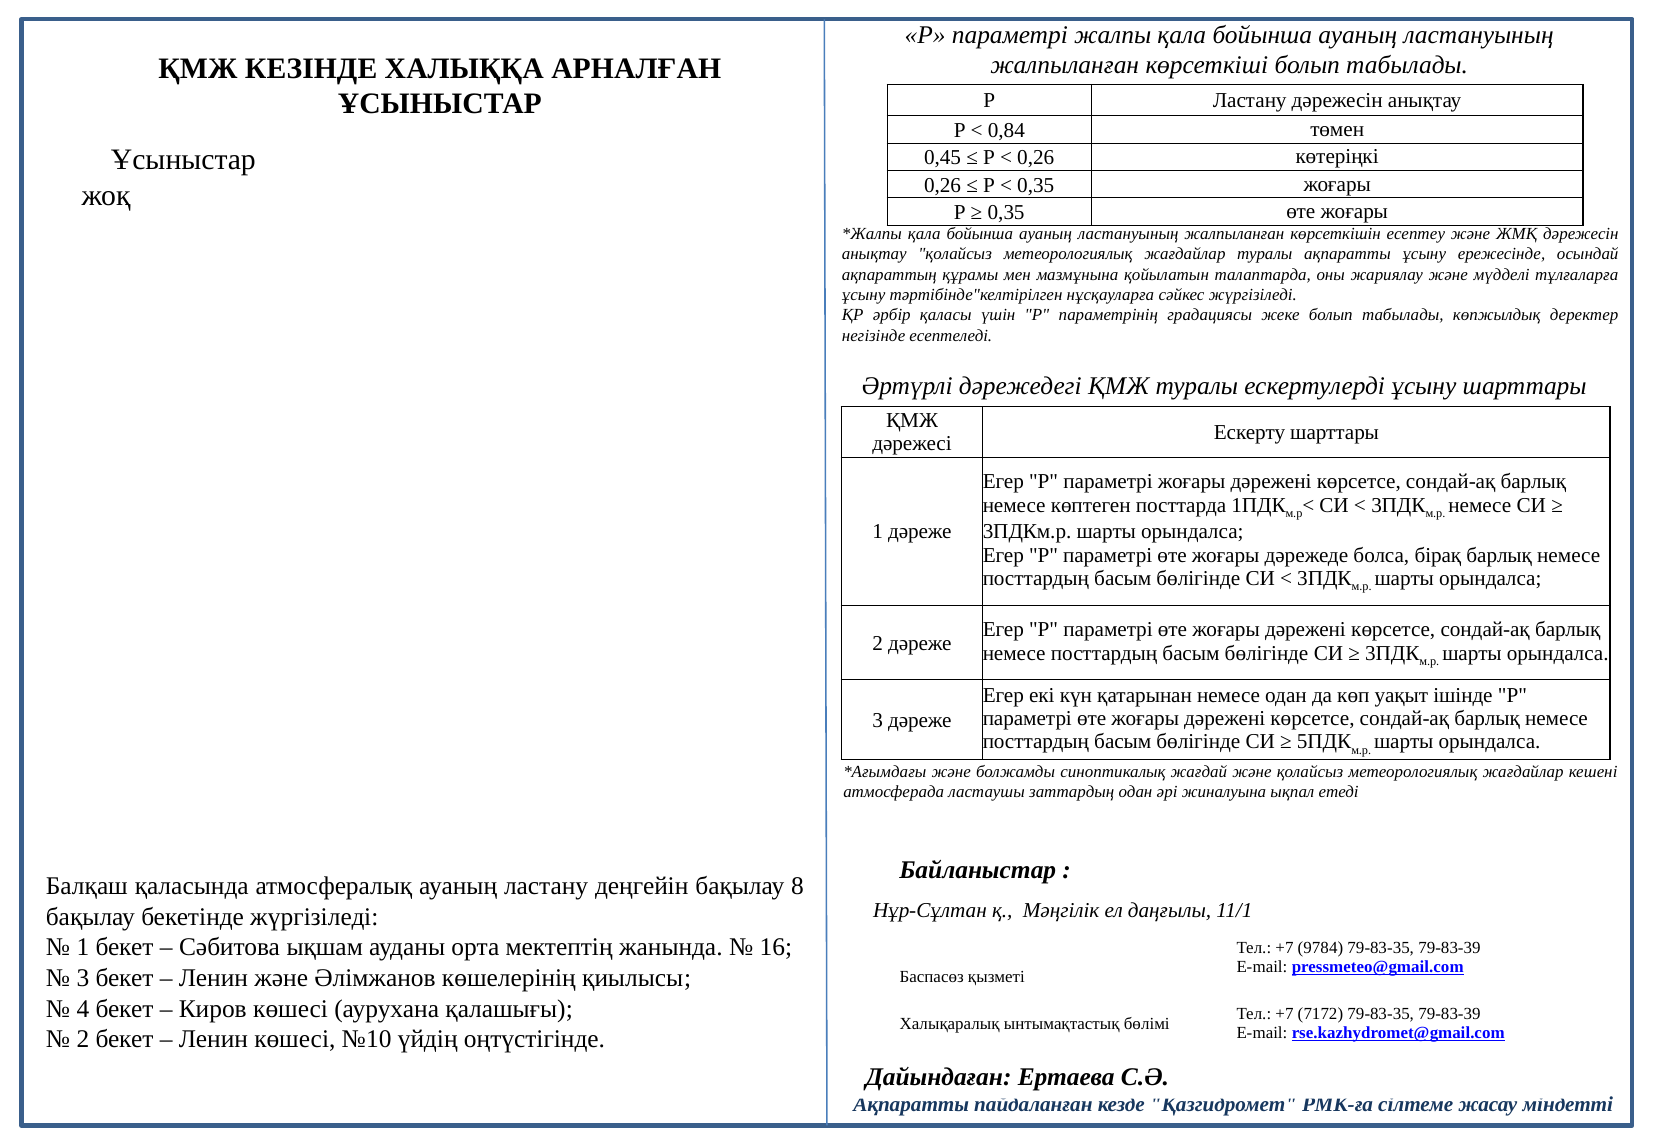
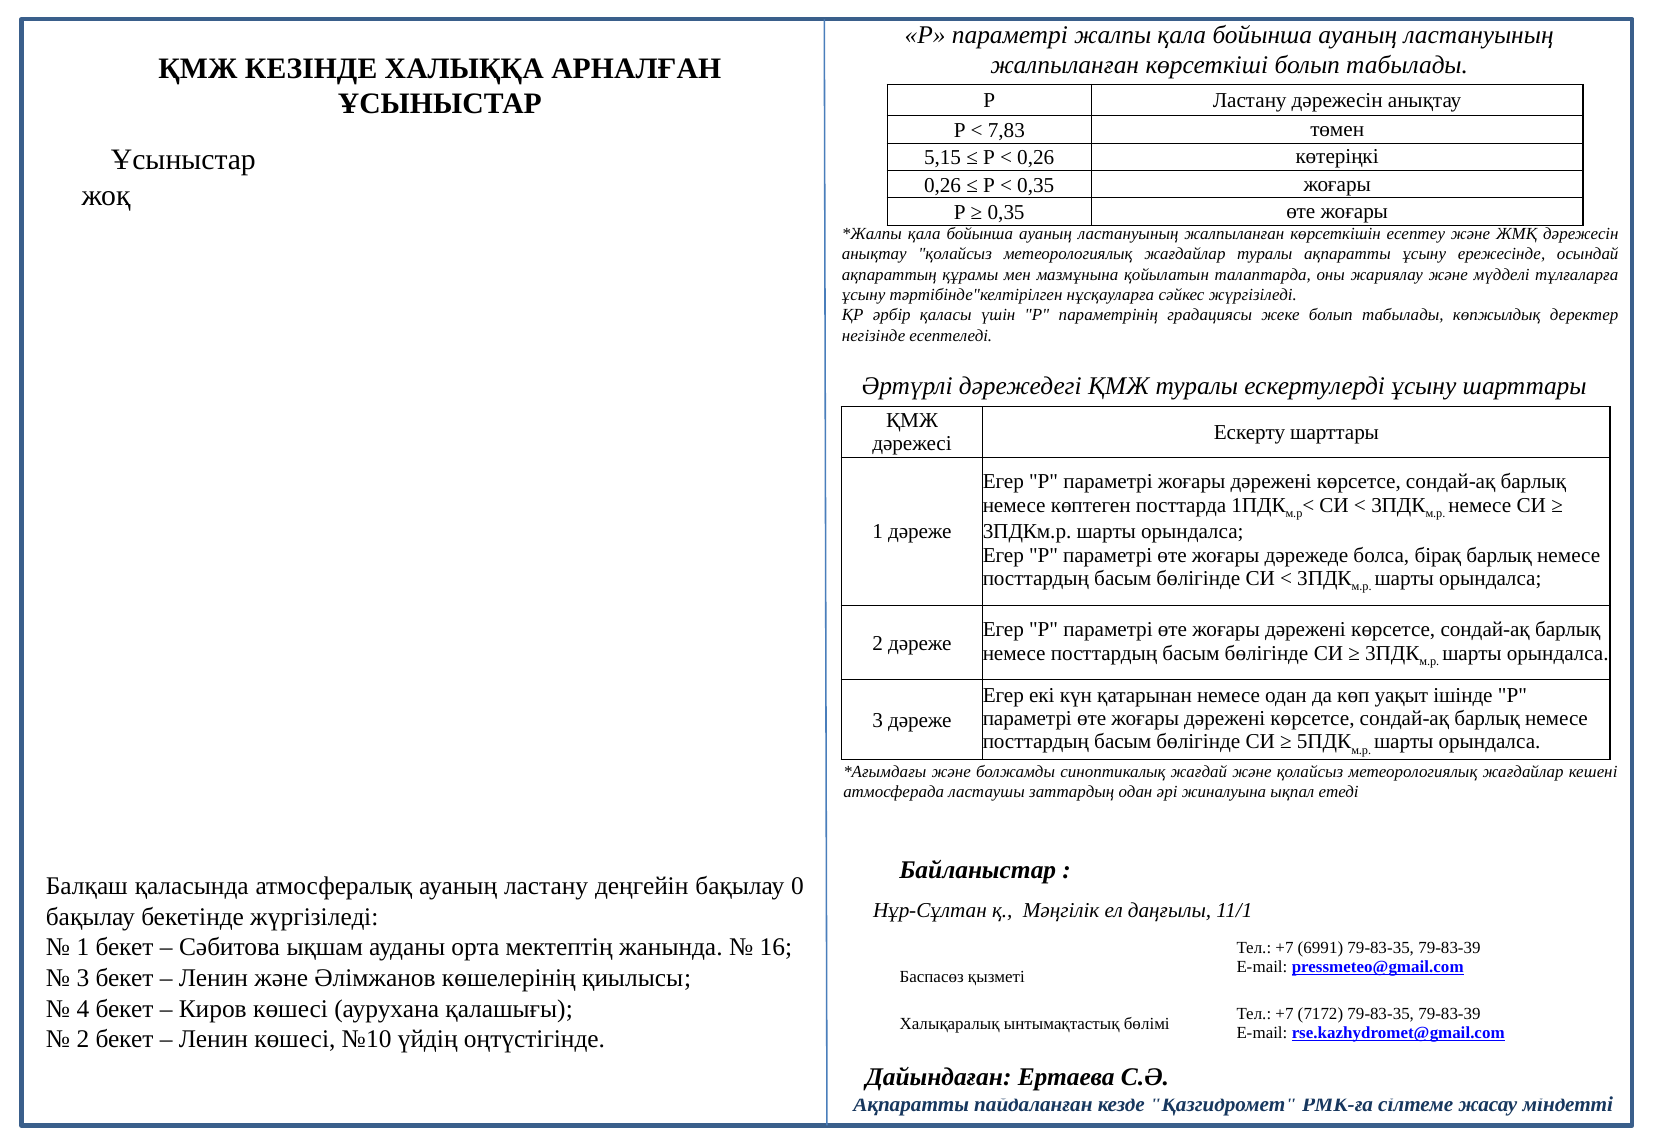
0,84: 0,84 -> 7,83
0,45: 0,45 -> 5,15
8: 8 -> 0
9784: 9784 -> 6991
